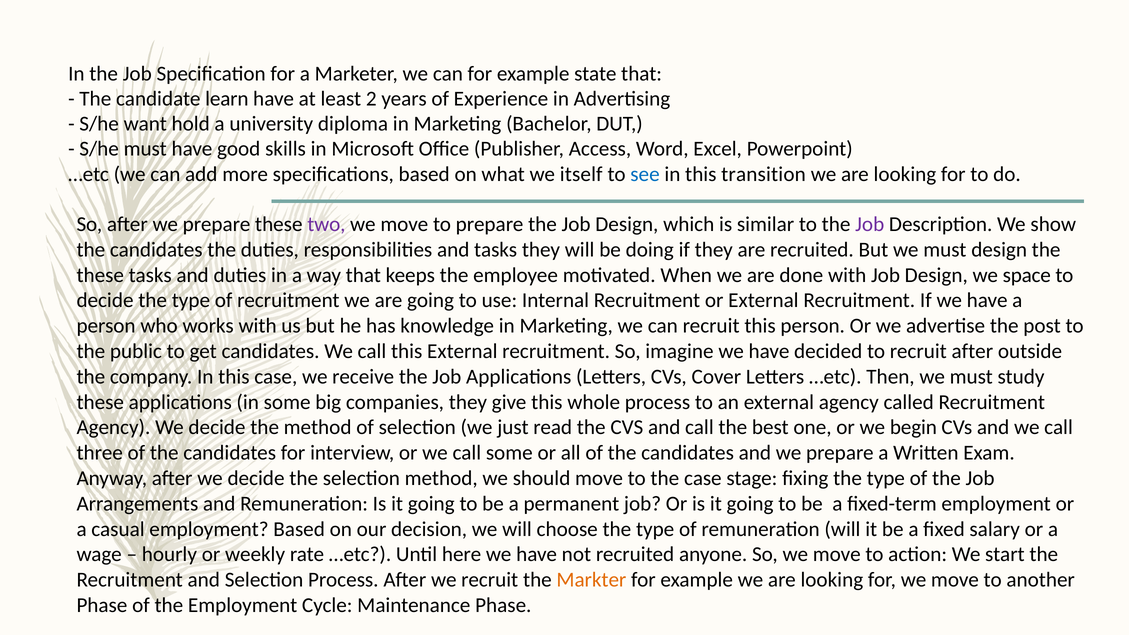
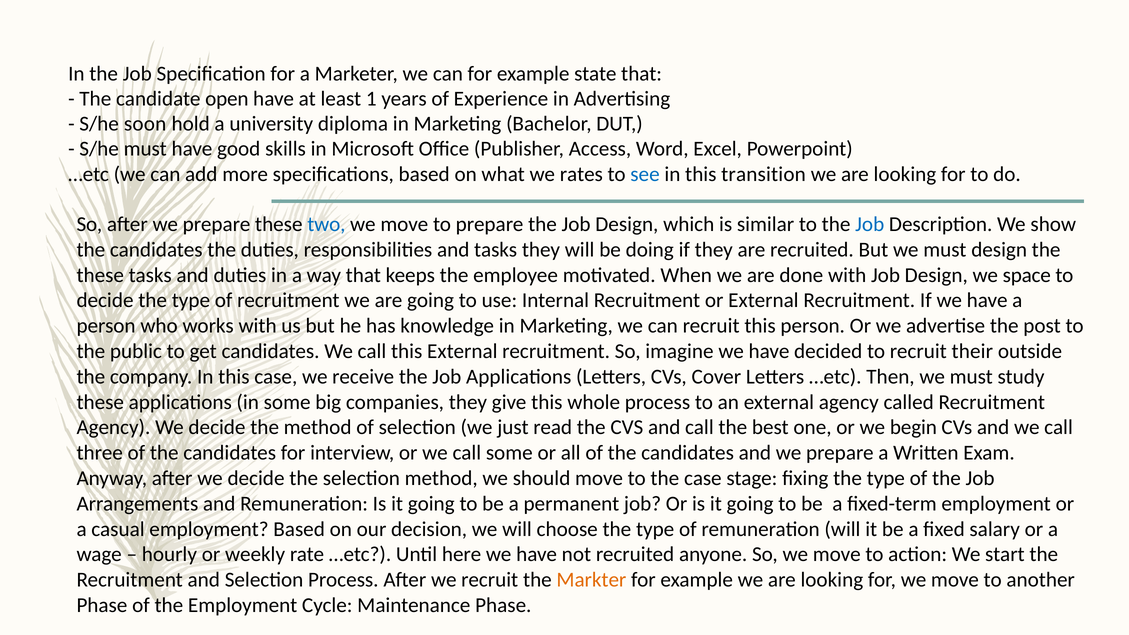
learn: learn -> open
2: 2 -> 1
want: want -> soon
itself: itself -> rates
two colour: purple -> blue
Job at (870, 224) colour: purple -> blue
recruit after: after -> their
